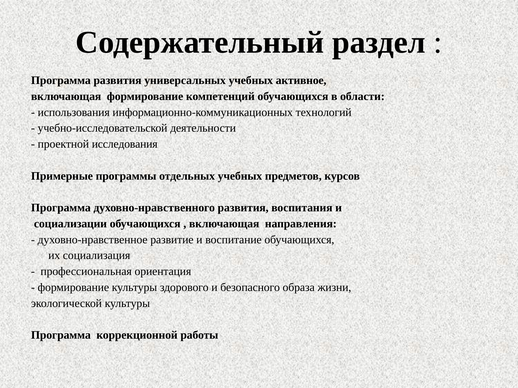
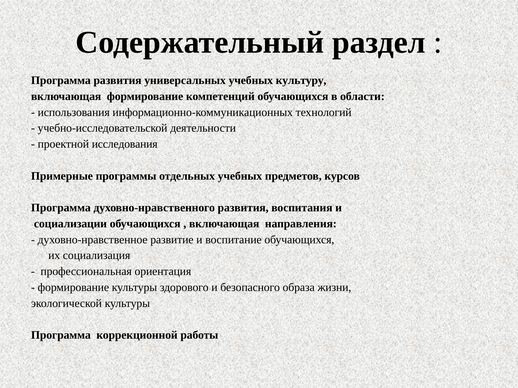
активное: активное -> культуру
